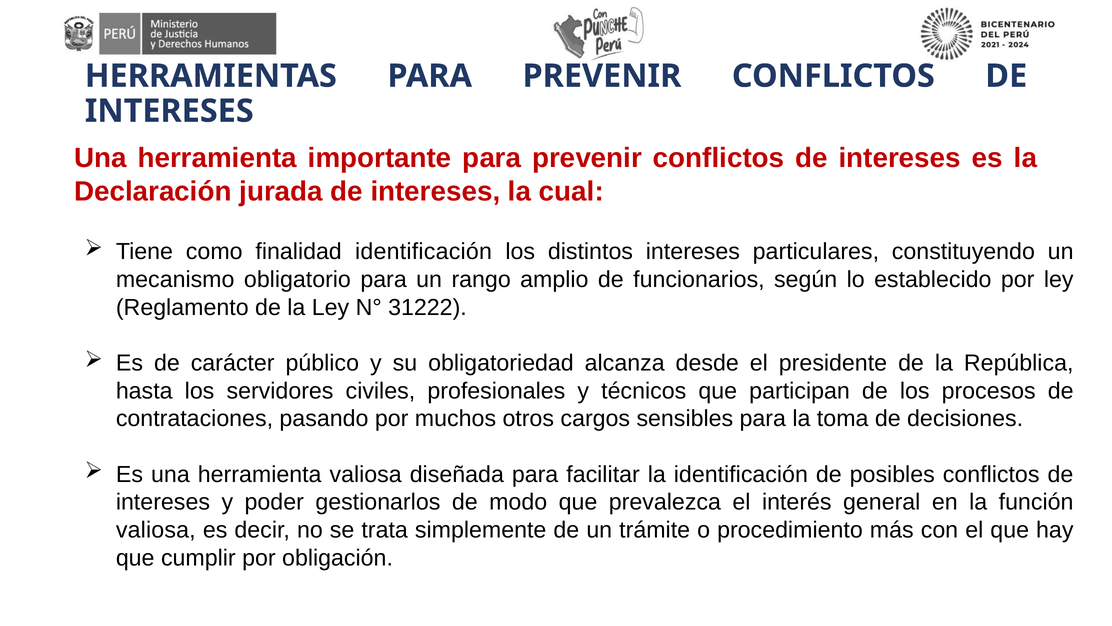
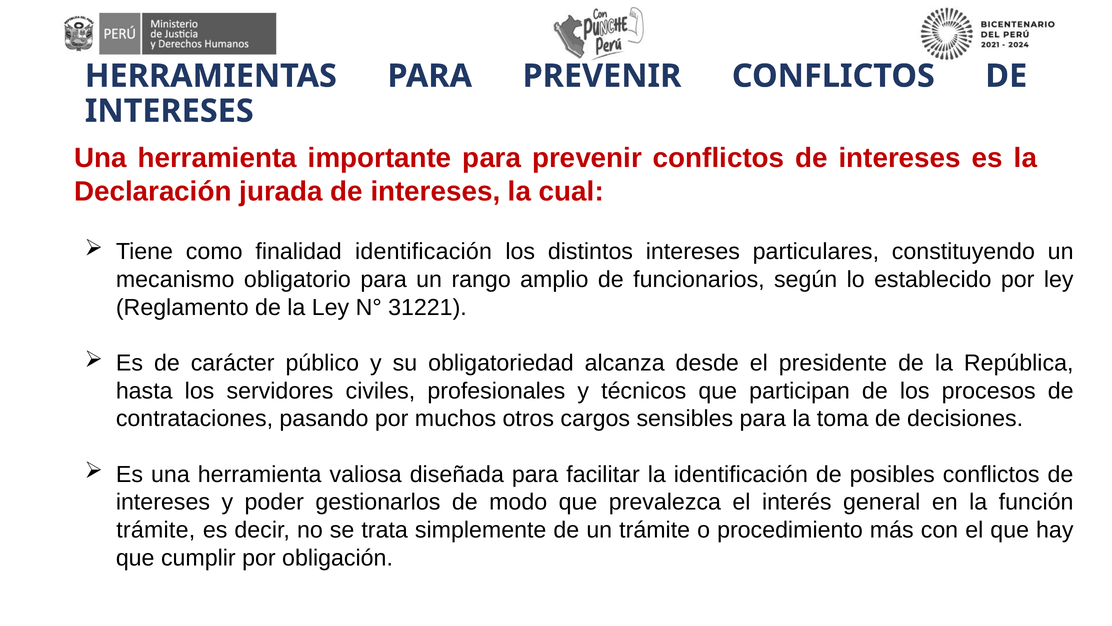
31222: 31222 -> 31221
valiosa at (156, 530): valiosa -> trámite
